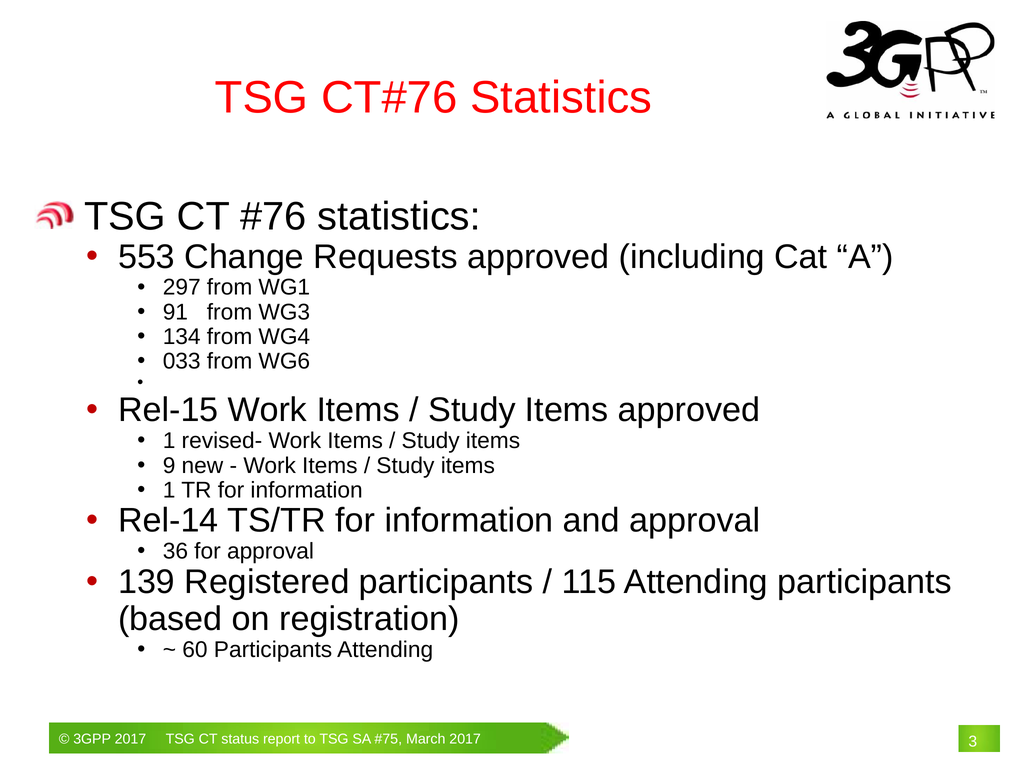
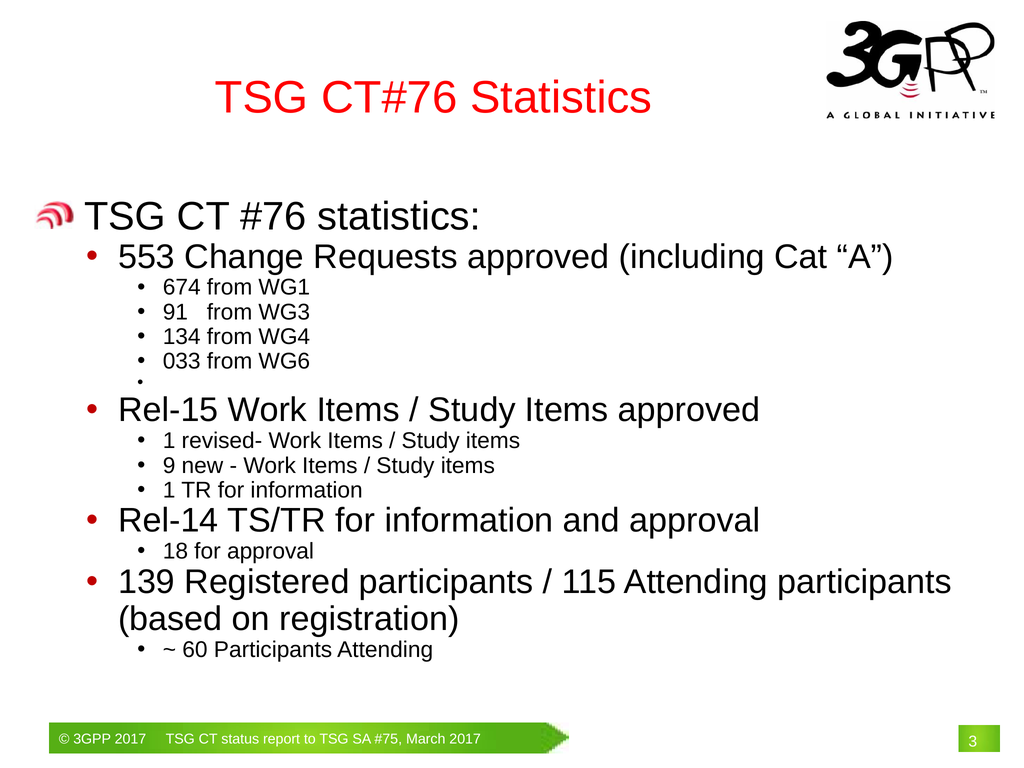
297: 297 -> 674
36: 36 -> 18
